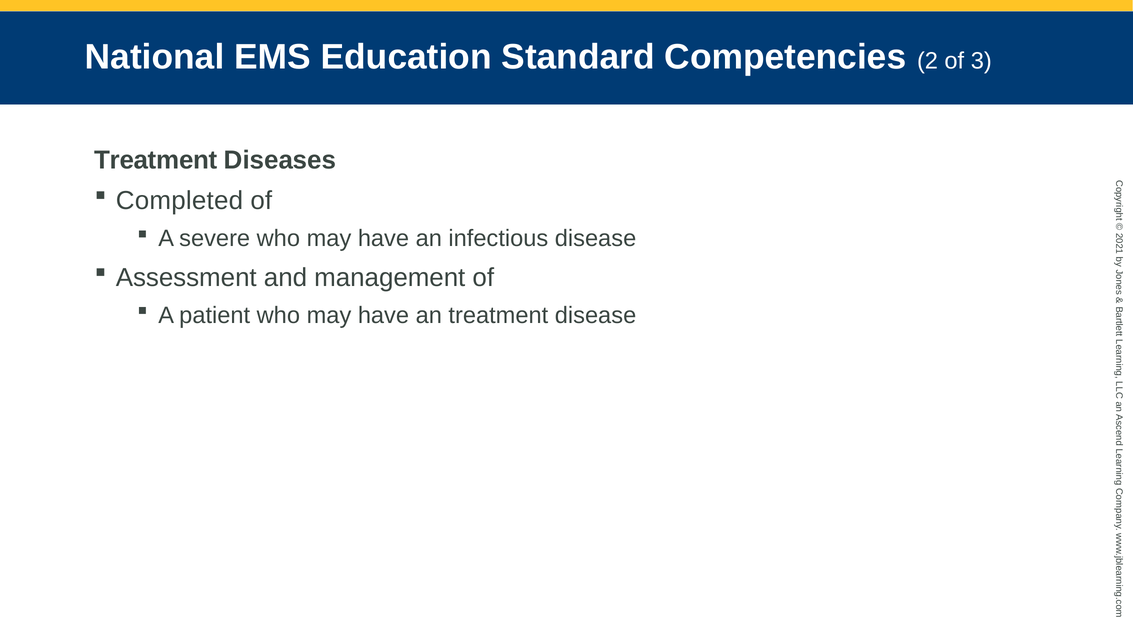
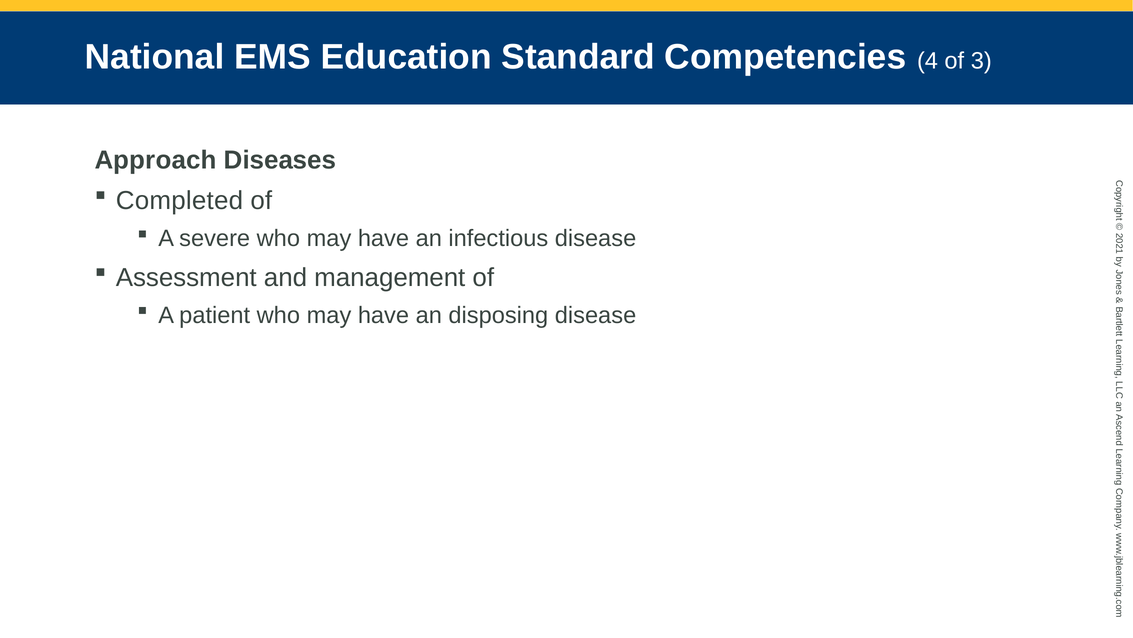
Competencies 2: 2 -> 4
Treatment at (156, 160): Treatment -> Approach
an treatment: treatment -> disposing
